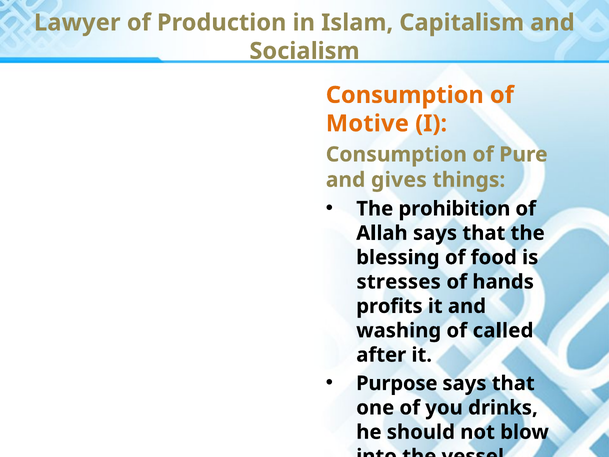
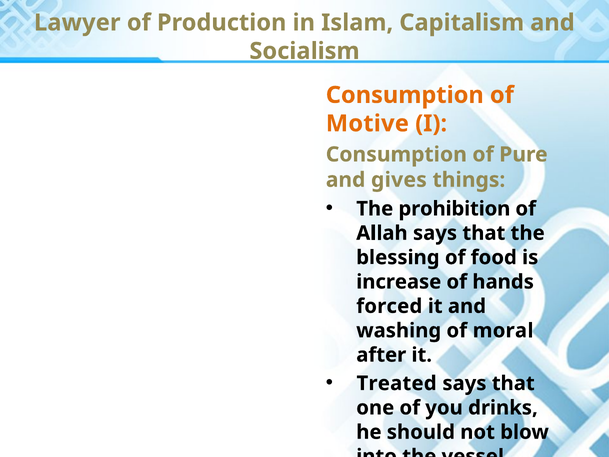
stresses: stresses -> increase
profits: profits -> forced
called: called -> moral
Purpose: Purpose -> Treated
